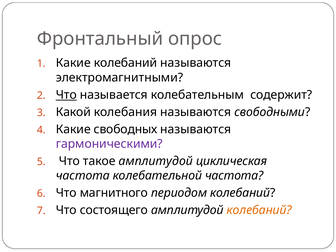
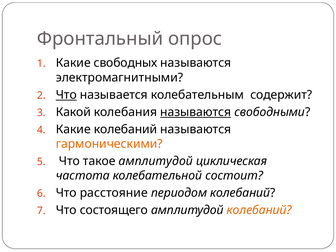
Какие колебаний: колебаний -> свободных
называются at (196, 112) underline: none -> present
Какие свободных: свободных -> колебаний
гармоническими colour: purple -> orange
колебательной частота: частота -> состоит
магнитного: магнитного -> расстояние
